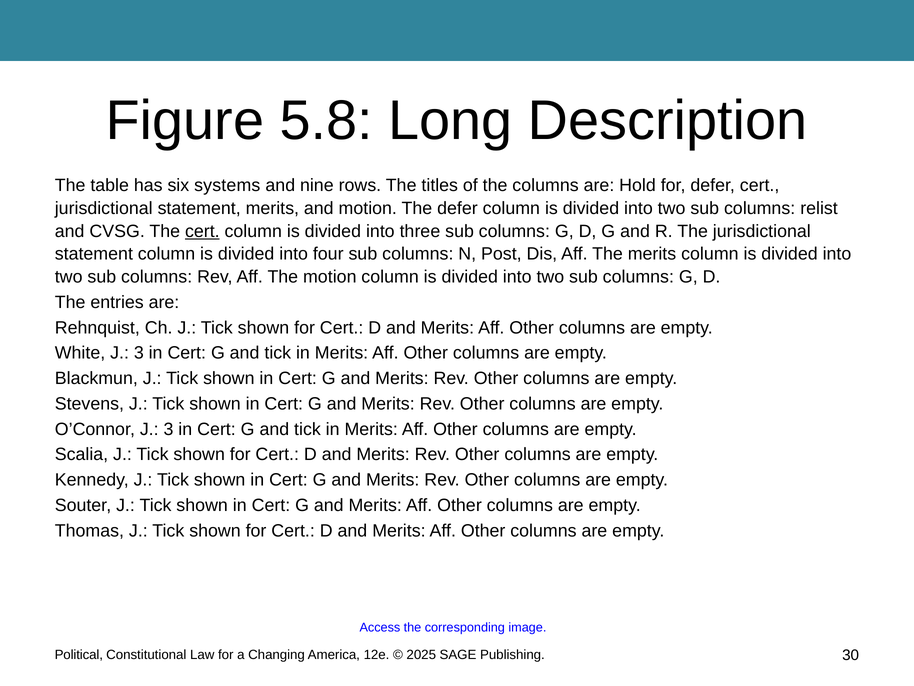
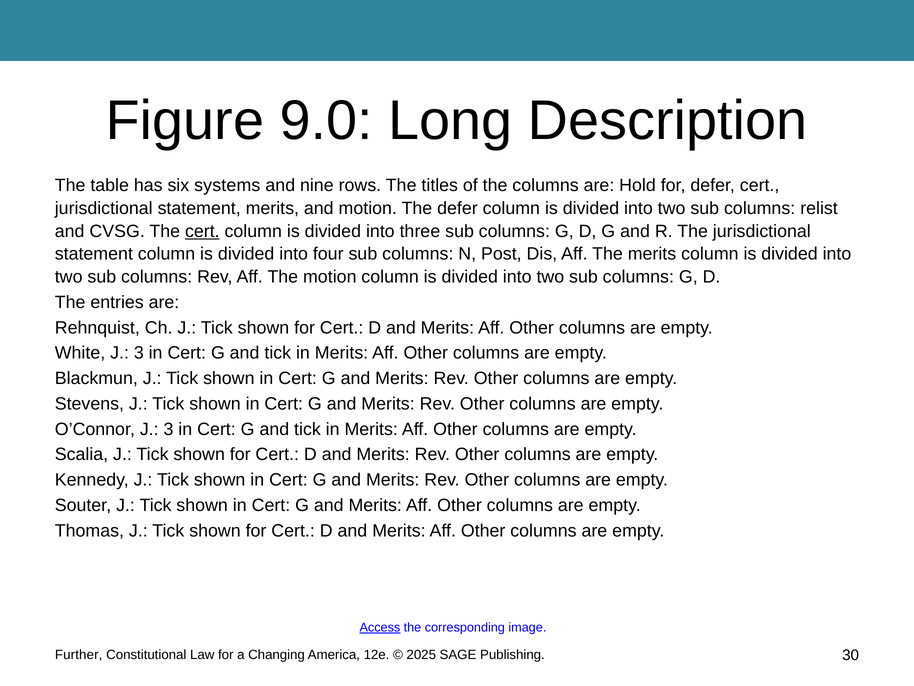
5.8: 5.8 -> 9.0
Access underline: none -> present
Political: Political -> Further
